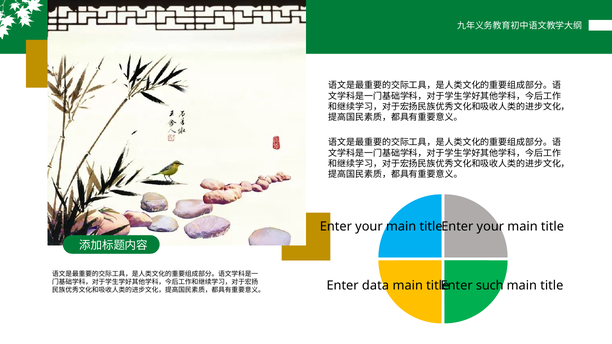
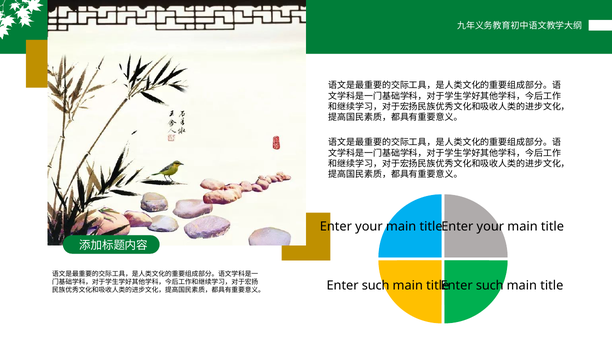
data at (376, 286): data -> such
